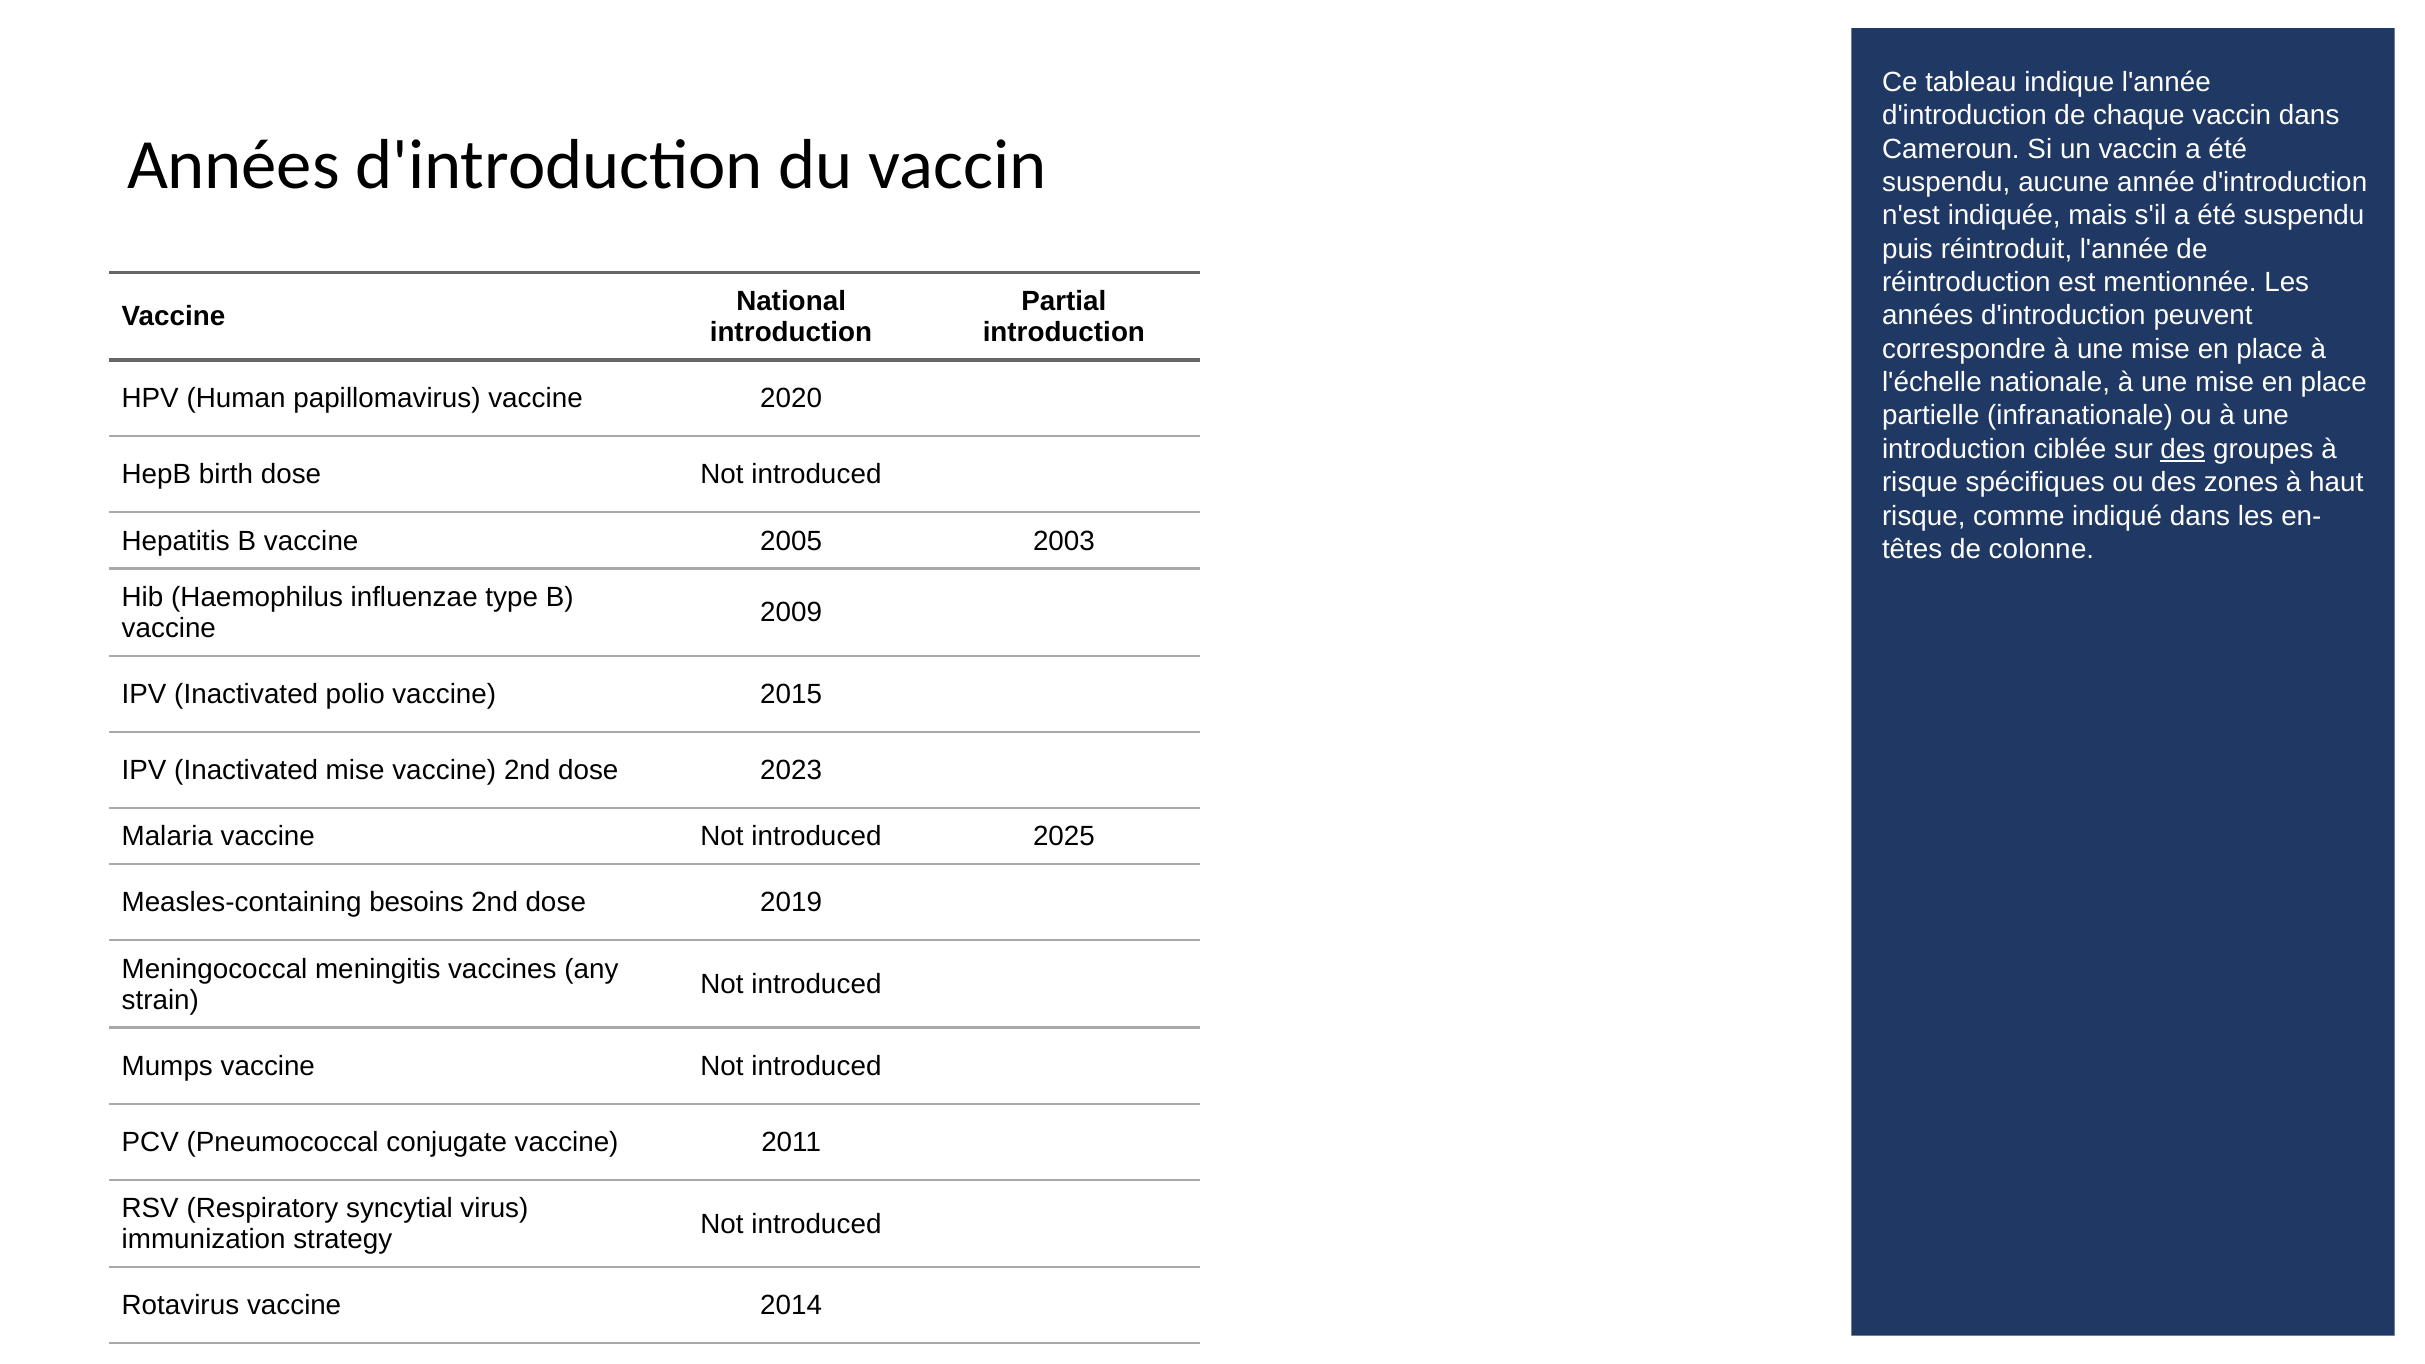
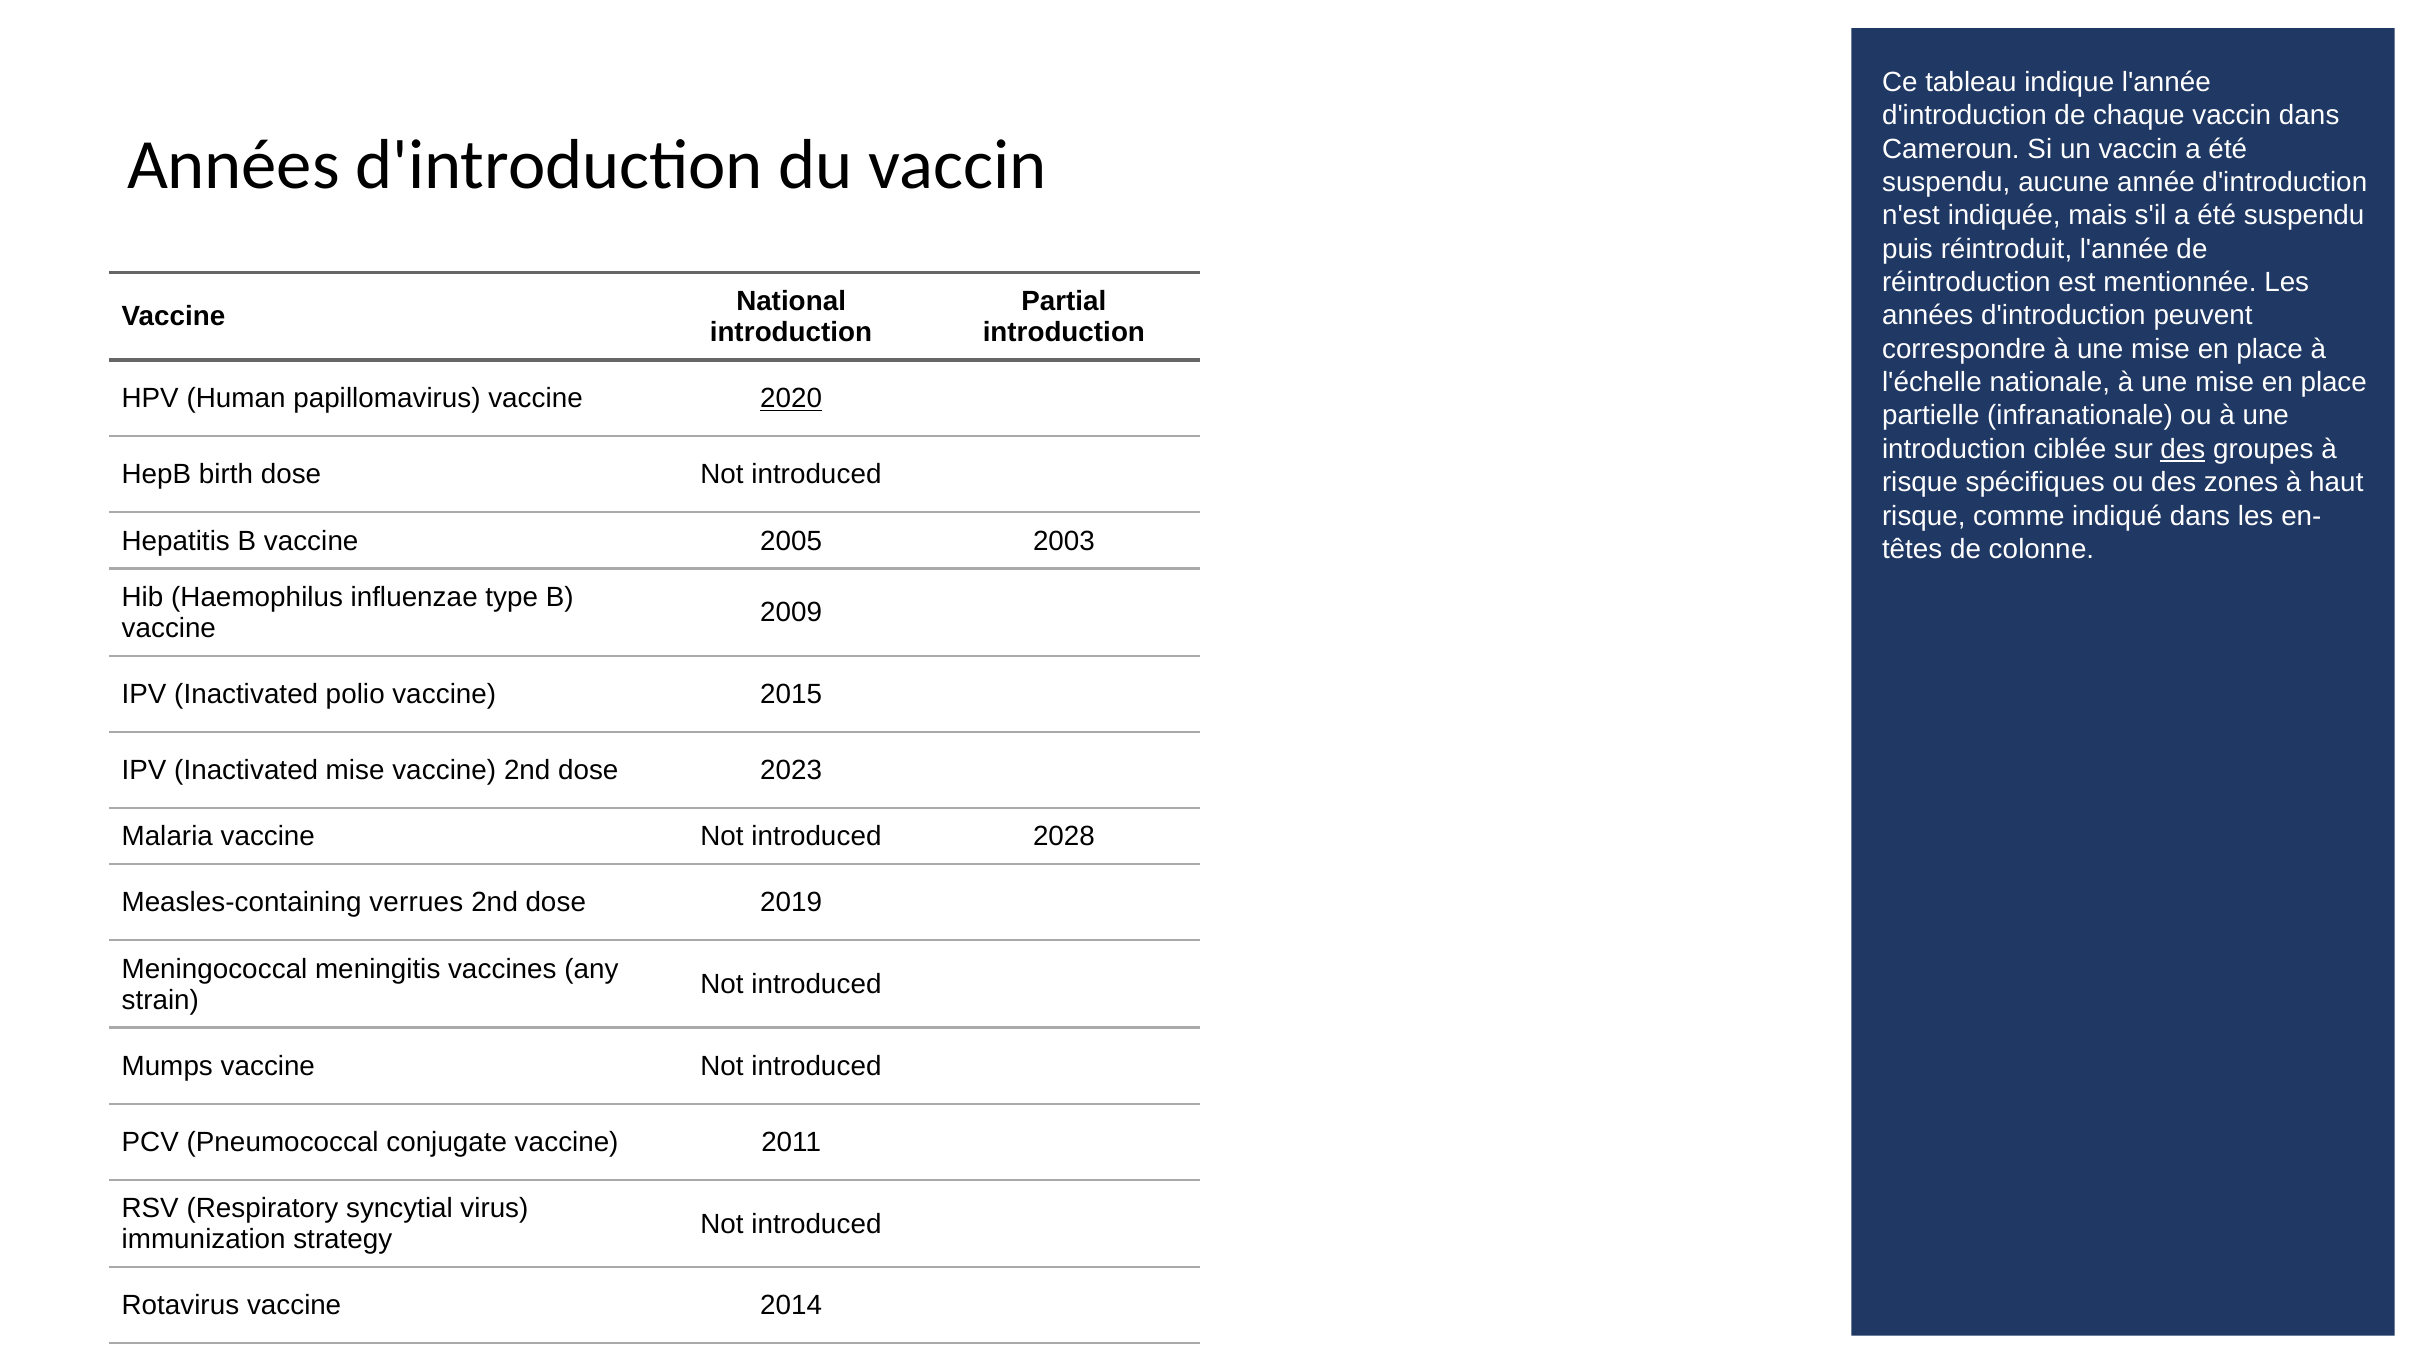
2020 underline: none -> present
introduced 2025: 2025 -> 2028
besoins: besoins -> verrues
